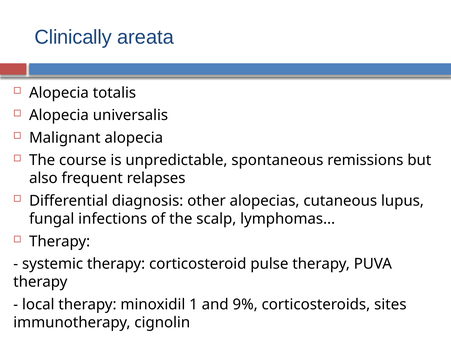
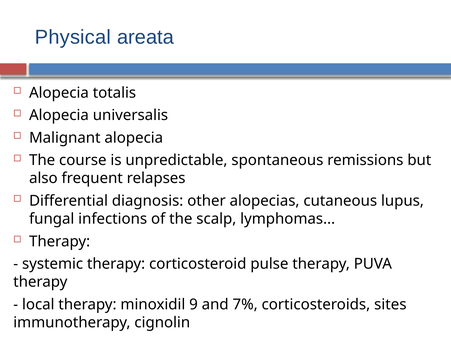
Clinically: Clinically -> Physical
1: 1 -> 9
9%: 9% -> 7%
